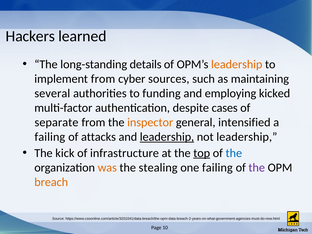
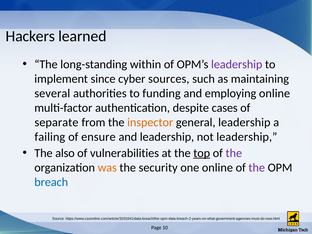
details: details -> within
leadership at (237, 64) colour: orange -> purple
implement from: from -> since
employing kicked: kicked -> online
general intensified: intensified -> leadership
attacks: attacks -> ensure
leadership at (167, 137) underline: present -> none
kick: kick -> also
infrastructure: infrastructure -> vulnerabilities
the at (234, 153) colour: blue -> purple
stealing: stealing -> security
one failing: failing -> online
breach colour: orange -> blue
